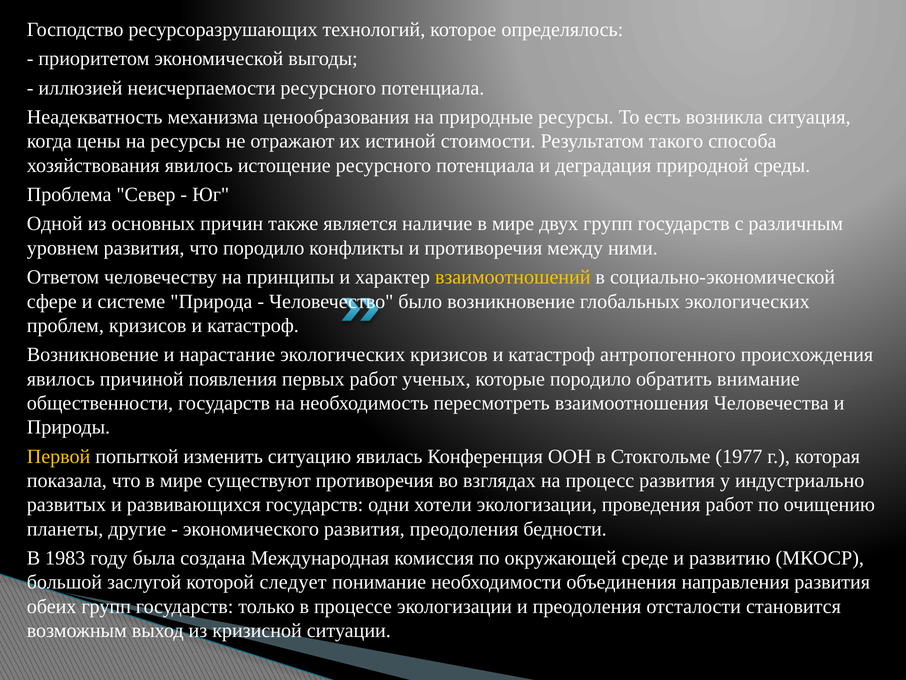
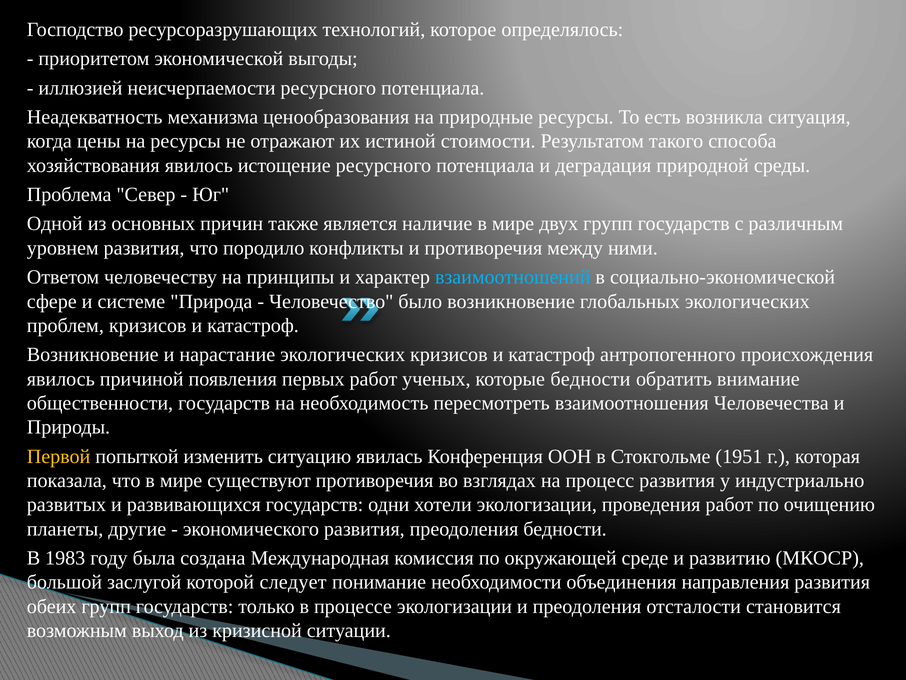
взаимоотношений colour: yellow -> light blue
которые породило: породило -> бедности
1977: 1977 -> 1951
